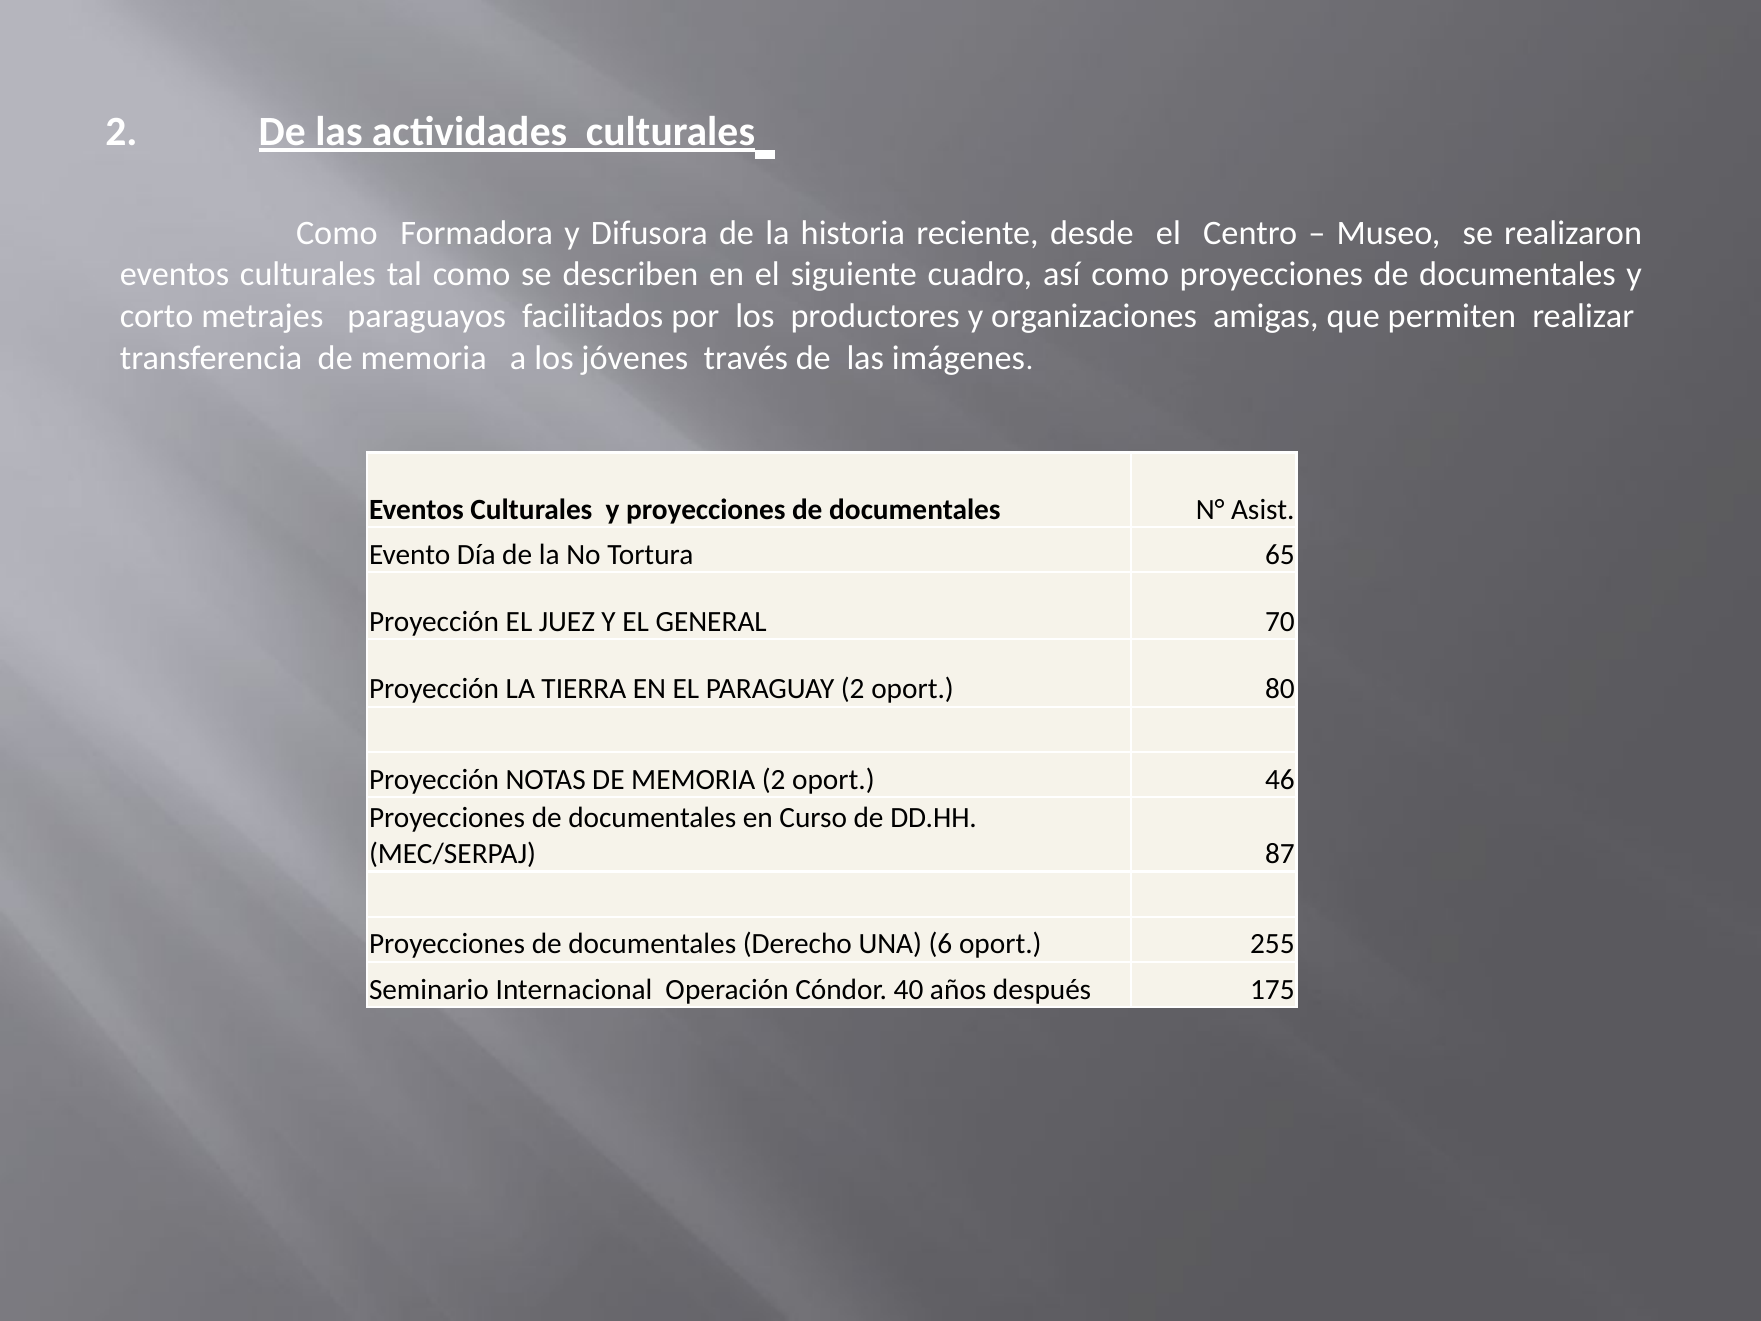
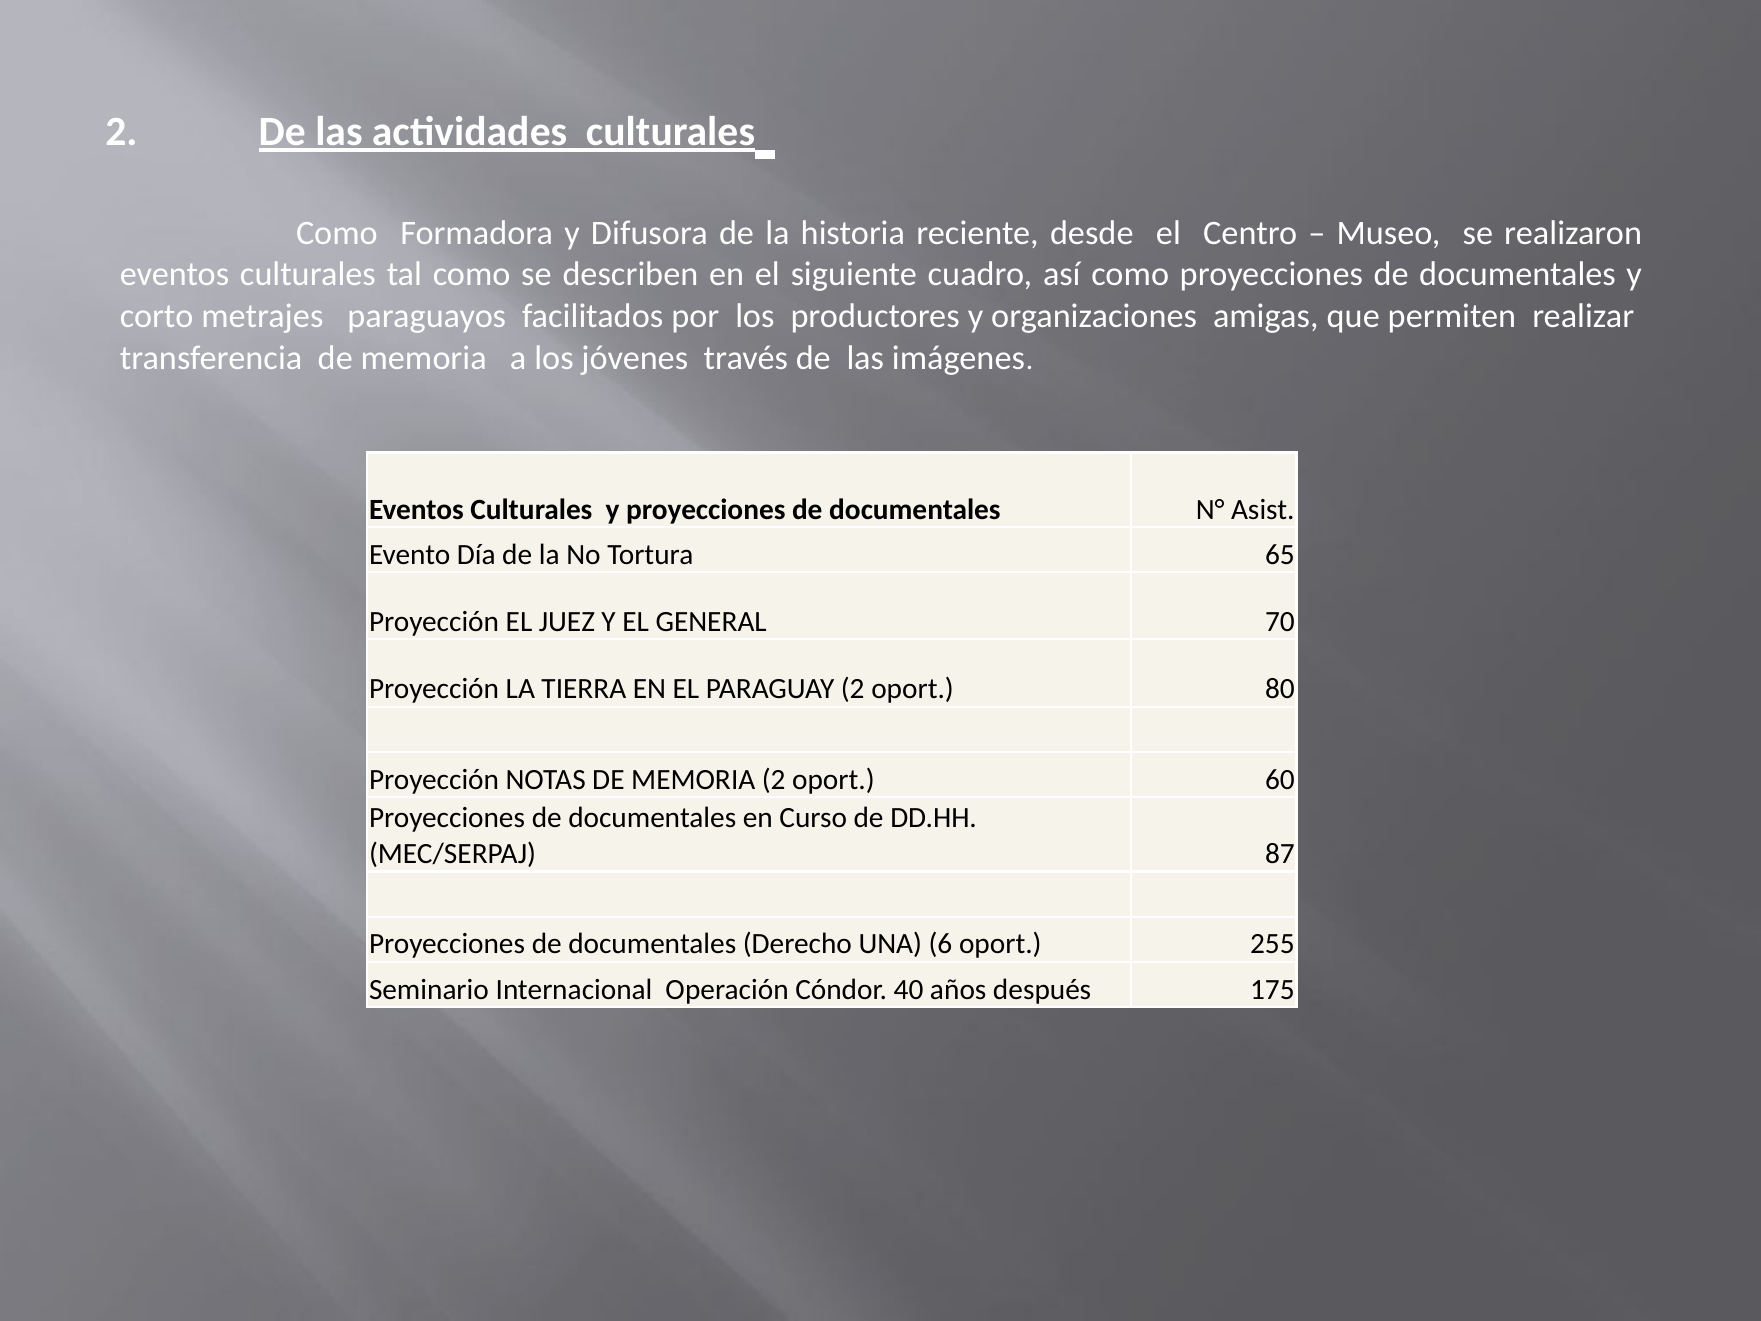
46: 46 -> 60
